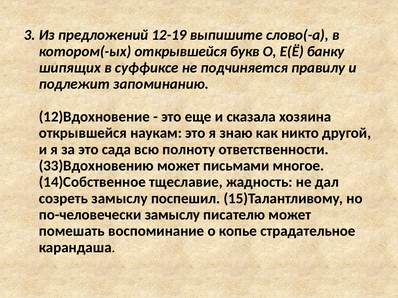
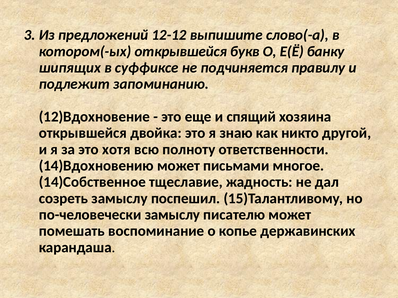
12-19: 12-19 -> 12-12
сказала: сказала -> спящий
наукам: наукам -> двойка
сада: сада -> хотя
33)Вдохновению: 33)Вдохновению -> 14)Вдохновению
страдательное: страдательное -> державинских
